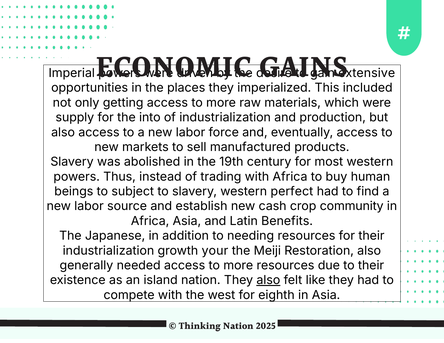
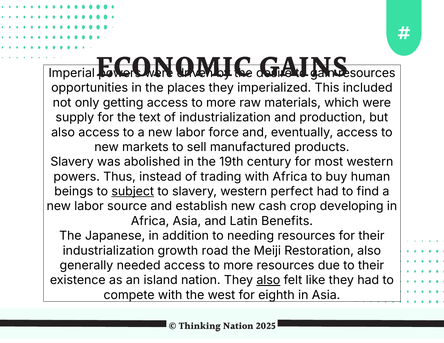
extensive at (367, 73): extensive -> resources
into: into -> text
subject underline: none -> present
community: community -> developing
your: your -> road
